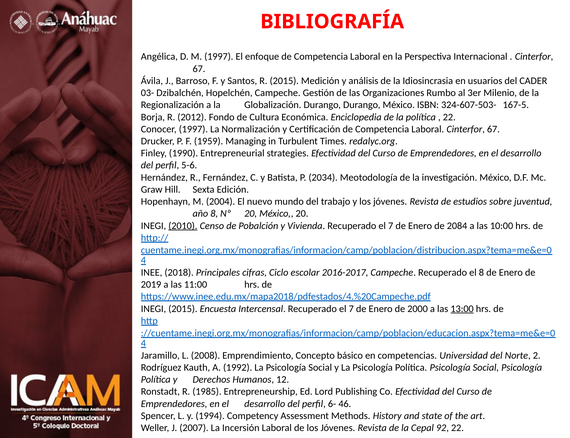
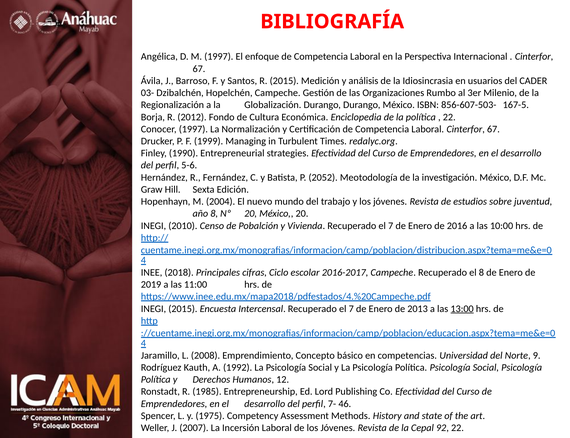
324-607-503-: 324-607-503- -> 856-607-503-
1959: 1959 -> 1999
2034: 2034 -> 2052
2010 underline: present -> none
2084: 2084 -> 2016
2000: 2000 -> 2013
2: 2 -> 9
6-: 6- -> 7-
1994: 1994 -> 1975
